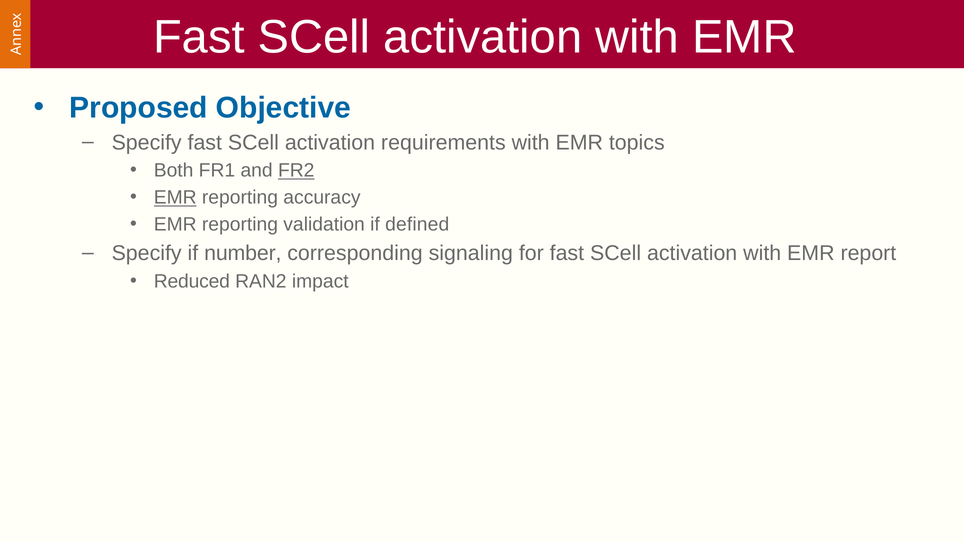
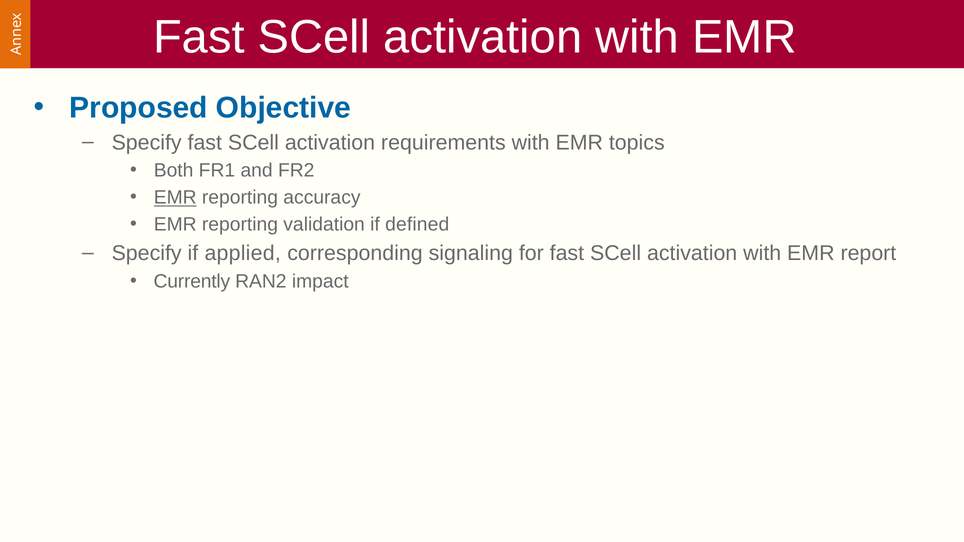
FR2 underline: present -> none
number: number -> applied
Reduced: Reduced -> Currently
